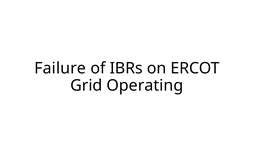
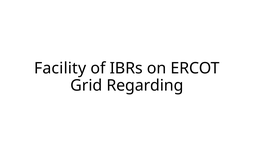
Failure: Failure -> Facility
Operating: Operating -> Regarding
